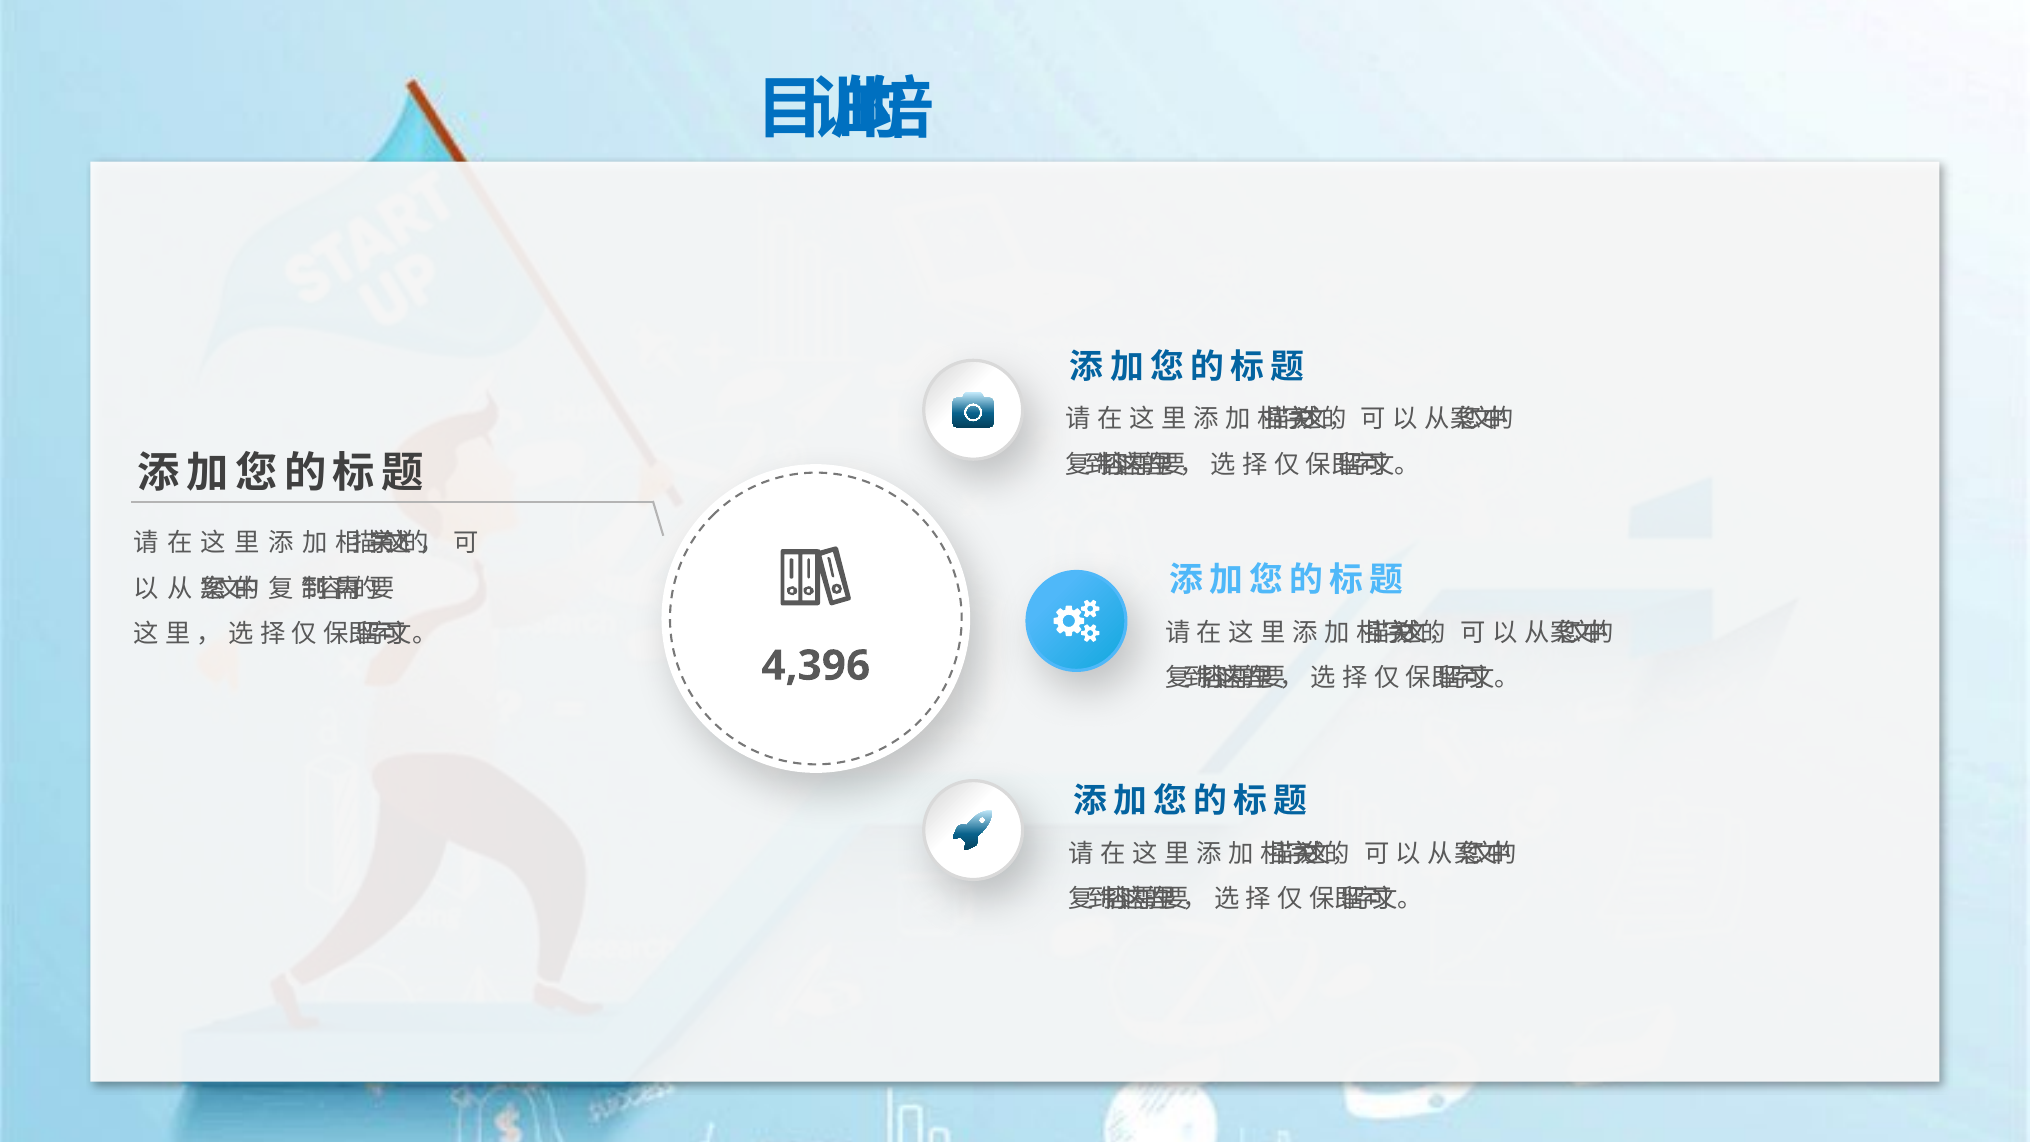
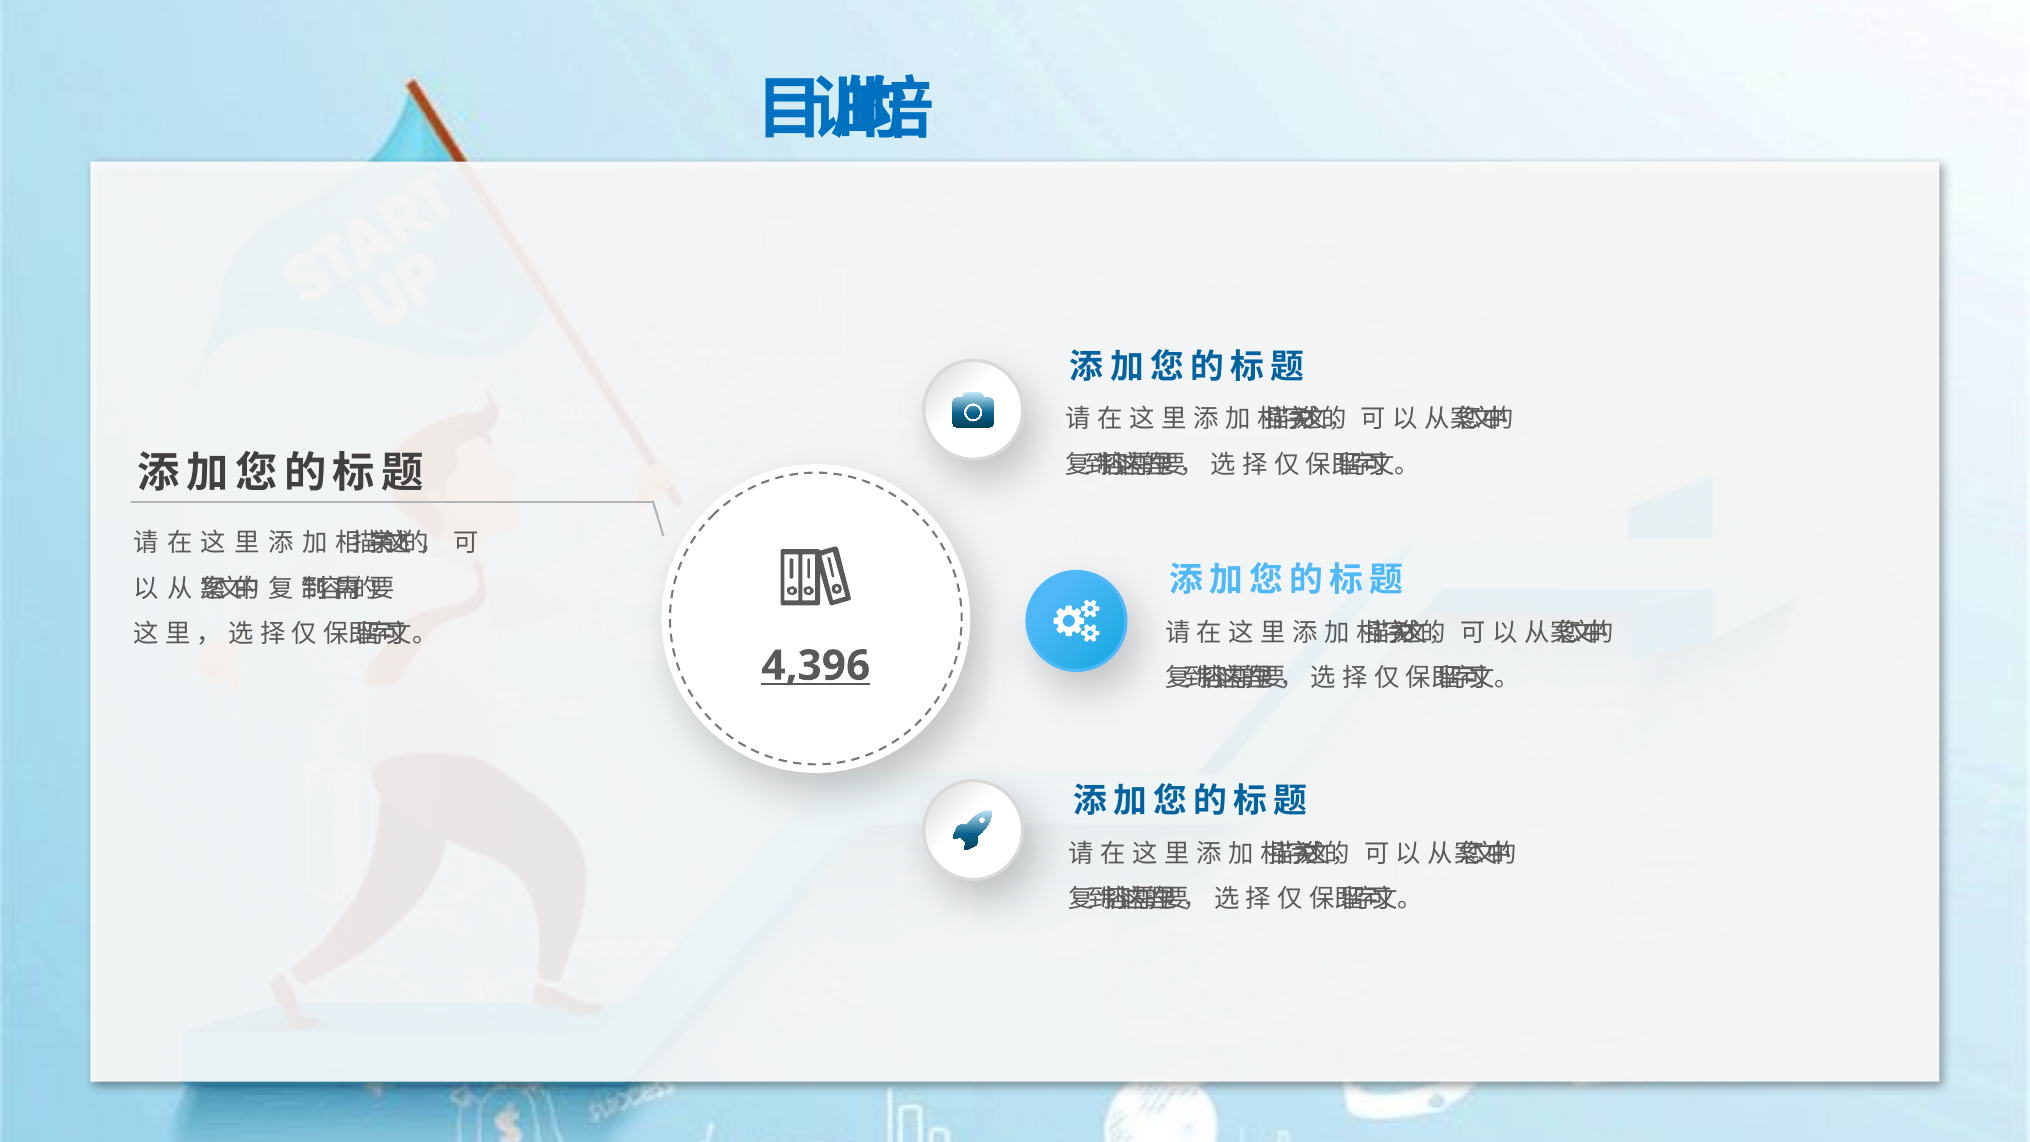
4,396 underline: none -> present
